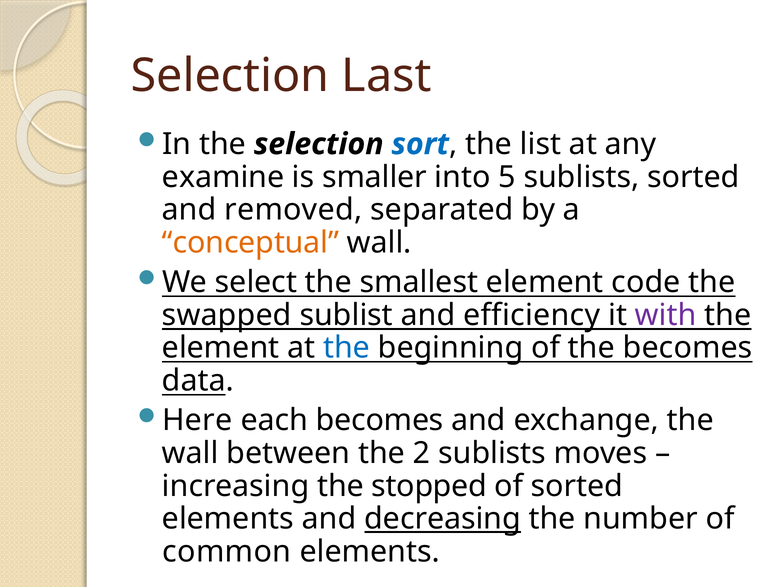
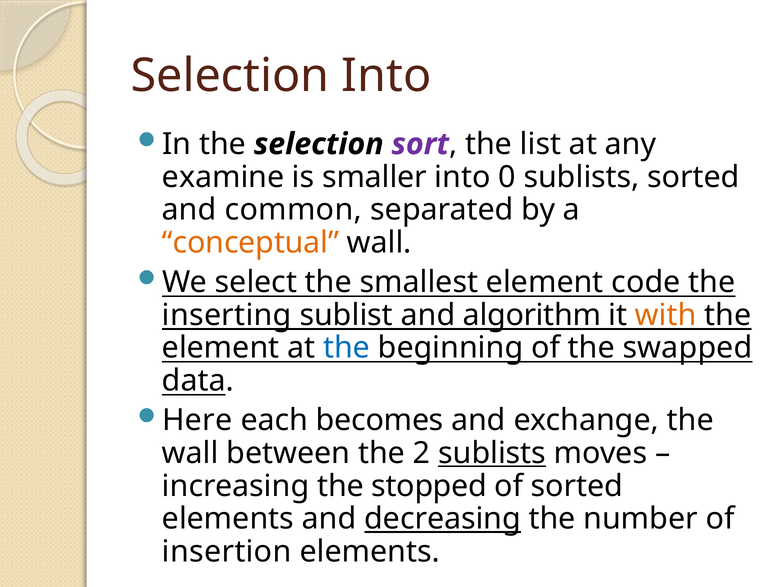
Selection Last: Last -> Into
sort colour: blue -> purple
5: 5 -> 0
removed: removed -> common
swapped: swapped -> inserting
efficiency: efficiency -> algorithm
with colour: purple -> orange
the becomes: becomes -> swapped
sublists at (492, 453) underline: none -> present
common: common -> insertion
